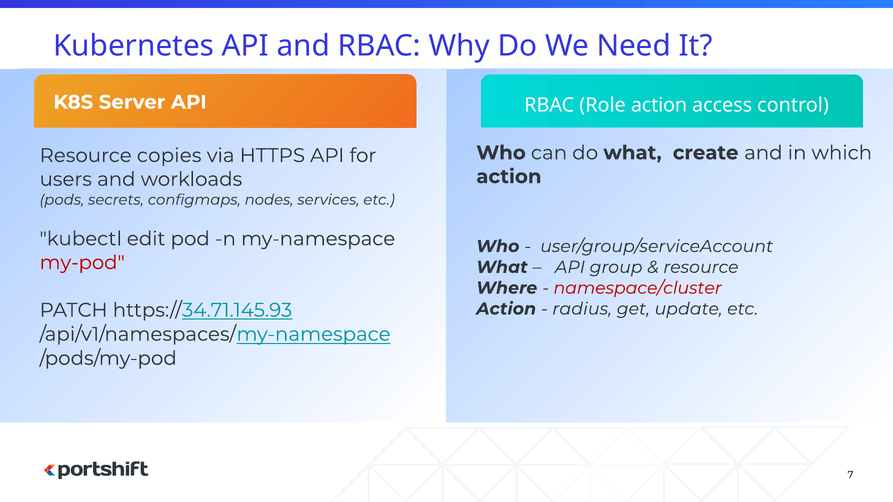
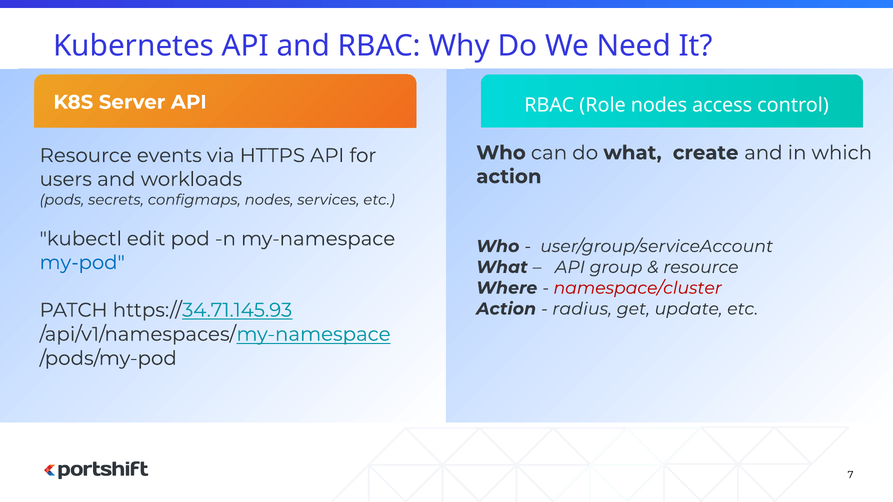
Role action: action -> nodes
copies: copies -> events
my-pod colour: red -> blue
